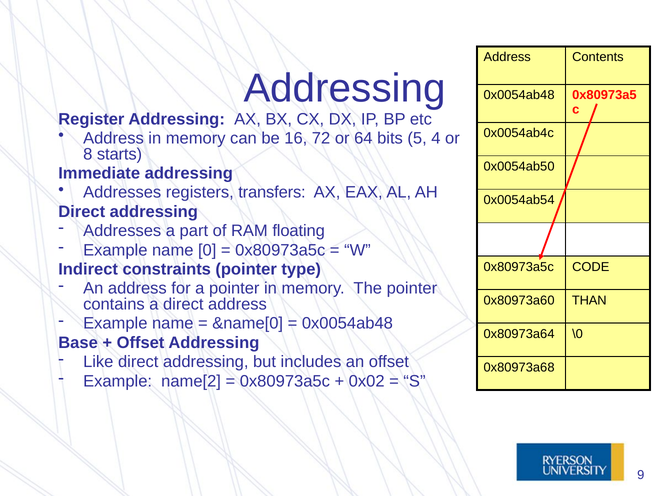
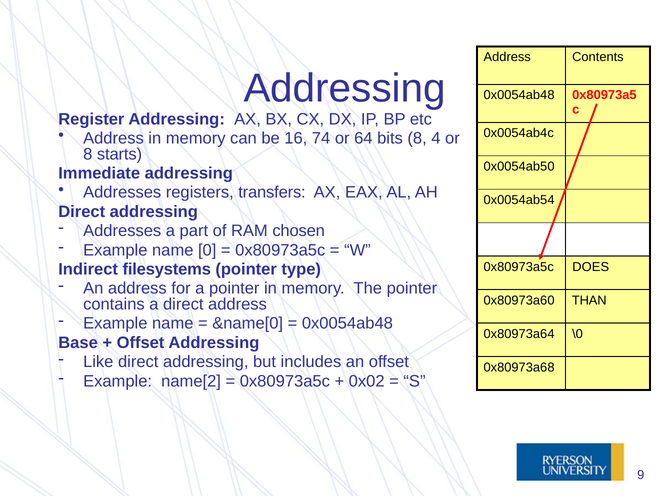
72: 72 -> 74
bits 5: 5 -> 8
floating: floating -> chosen
CODE: CODE -> DOES
constraints: constraints -> filesystems
